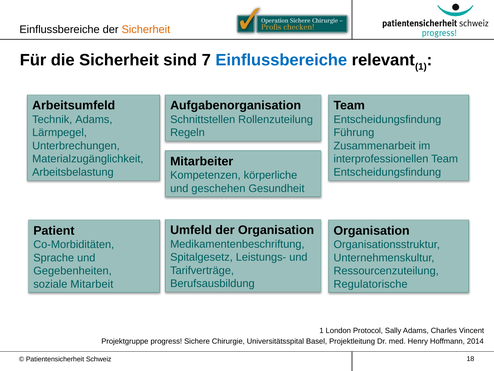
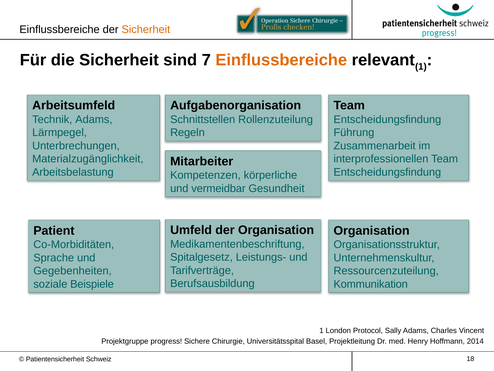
Einflussbereiche at (281, 60) colour: blue -> orange
geschehen: geschehen -> vermeidbar
Mitarbeit: Mitarbeit -> Beispiele
Regulatorische: Regulatorische -> Kommunikation
